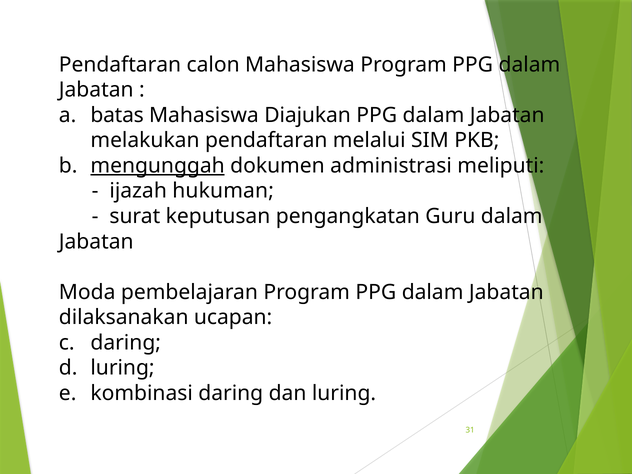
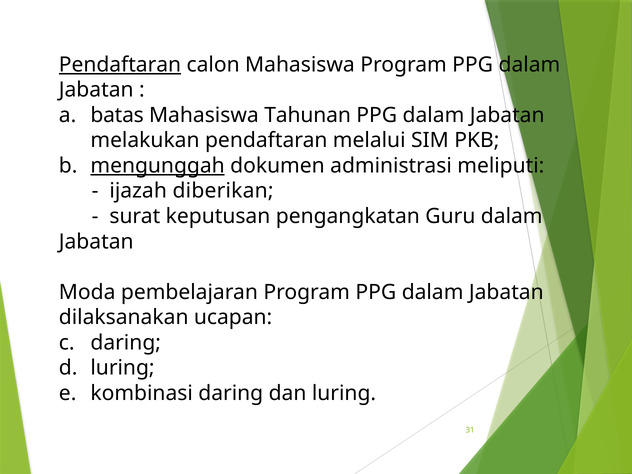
Pendaftaran at (120, 65) underline: none -> present
Diajukan: Diajukan -> Tahunan
hukuman: hukuman -> diberikan
